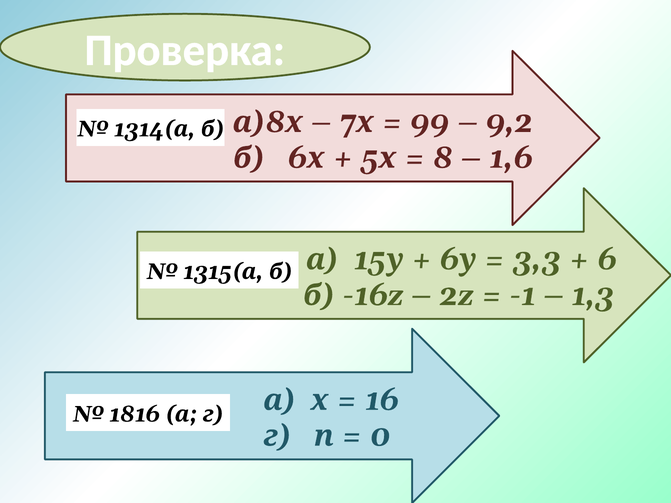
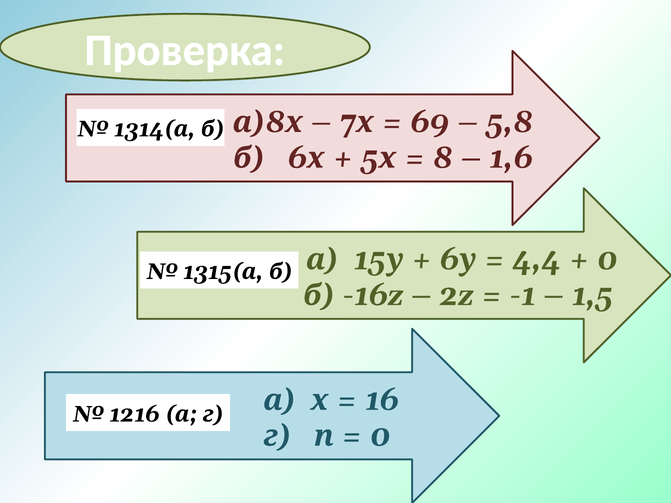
99: 99 -> 69
9,2: 9,2 -> 5,8
3,3: 3,3 -> 4,4
6 at (607, 260): 6 -> 0
1,3: 1,3 -> 1,5
1816: 1816 -> 1216
